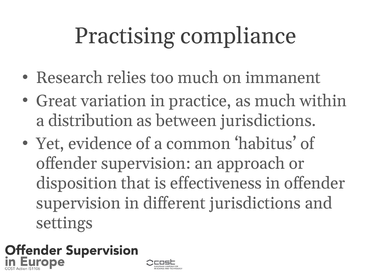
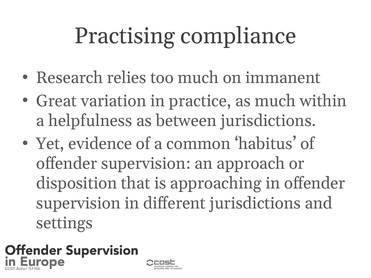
distribution: distribution -> helpfulness
effectiveness: effectiveness -> approaching
